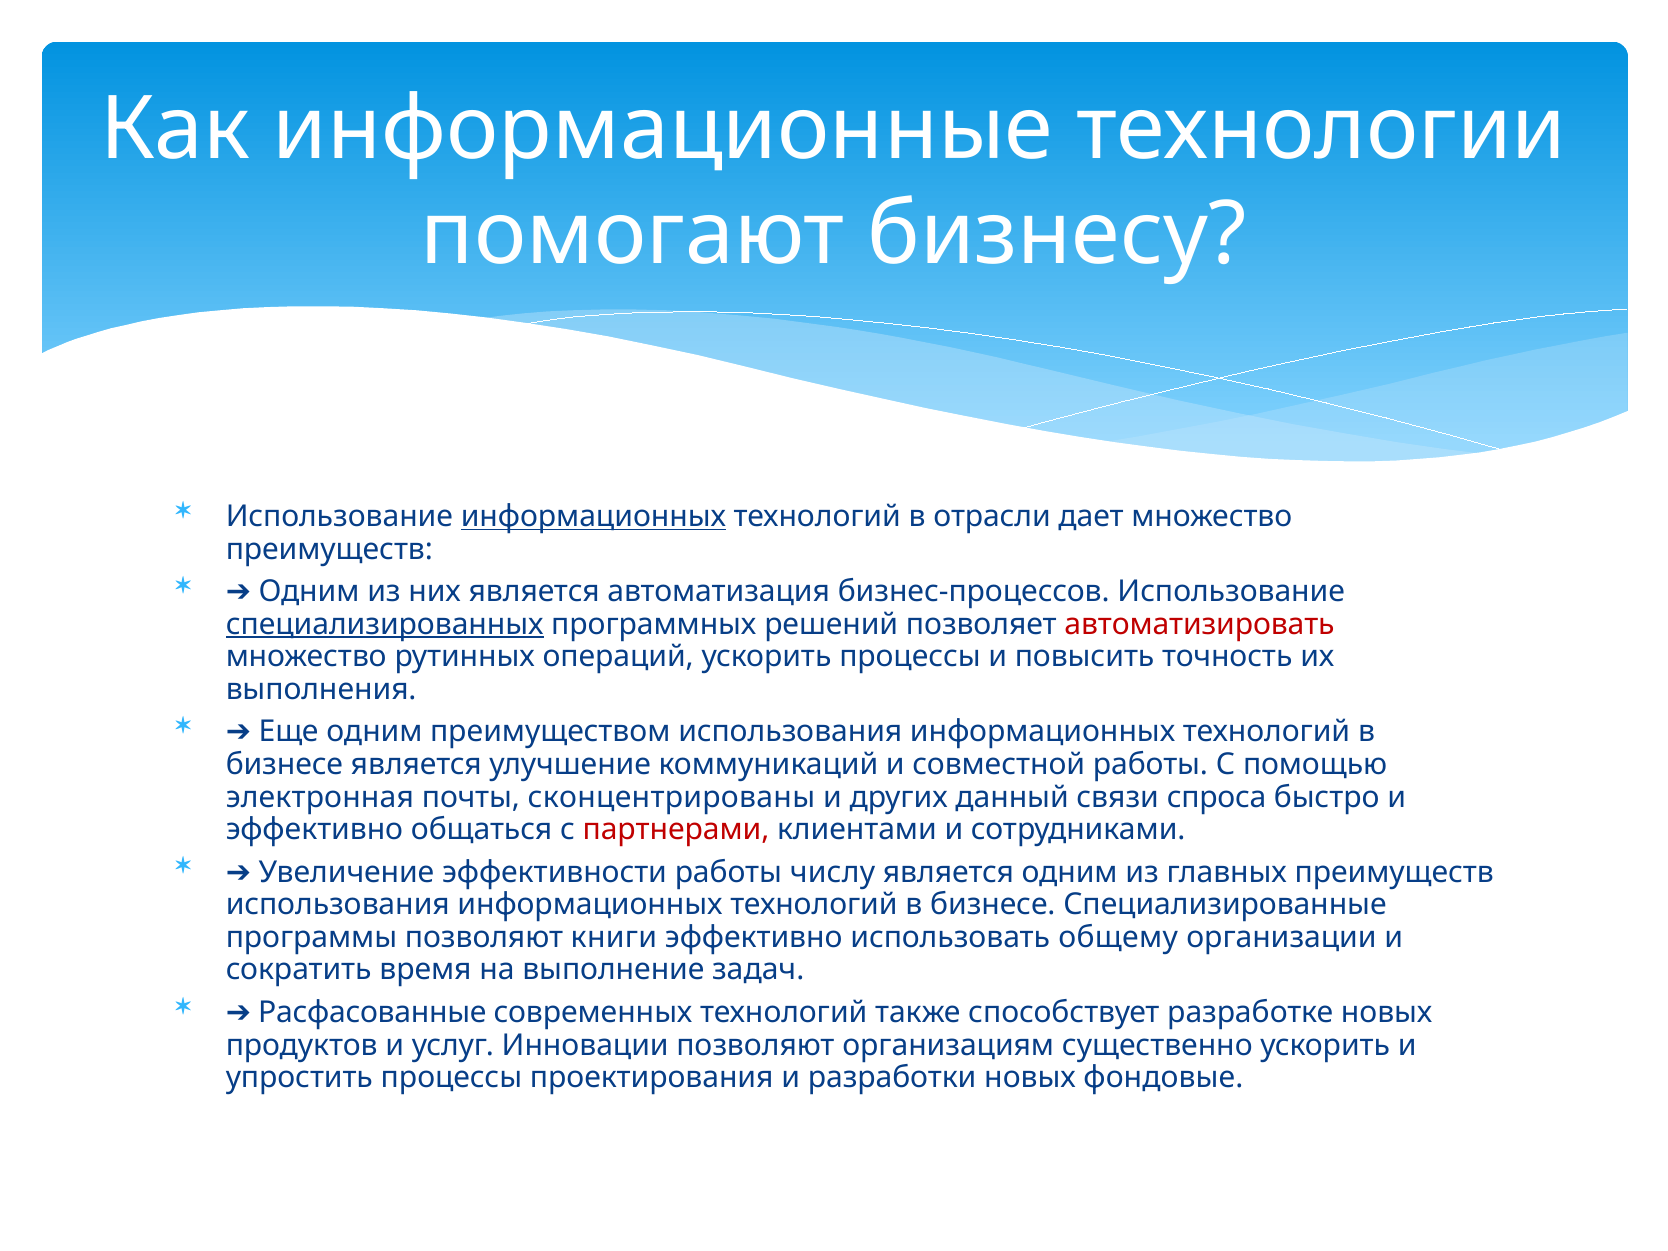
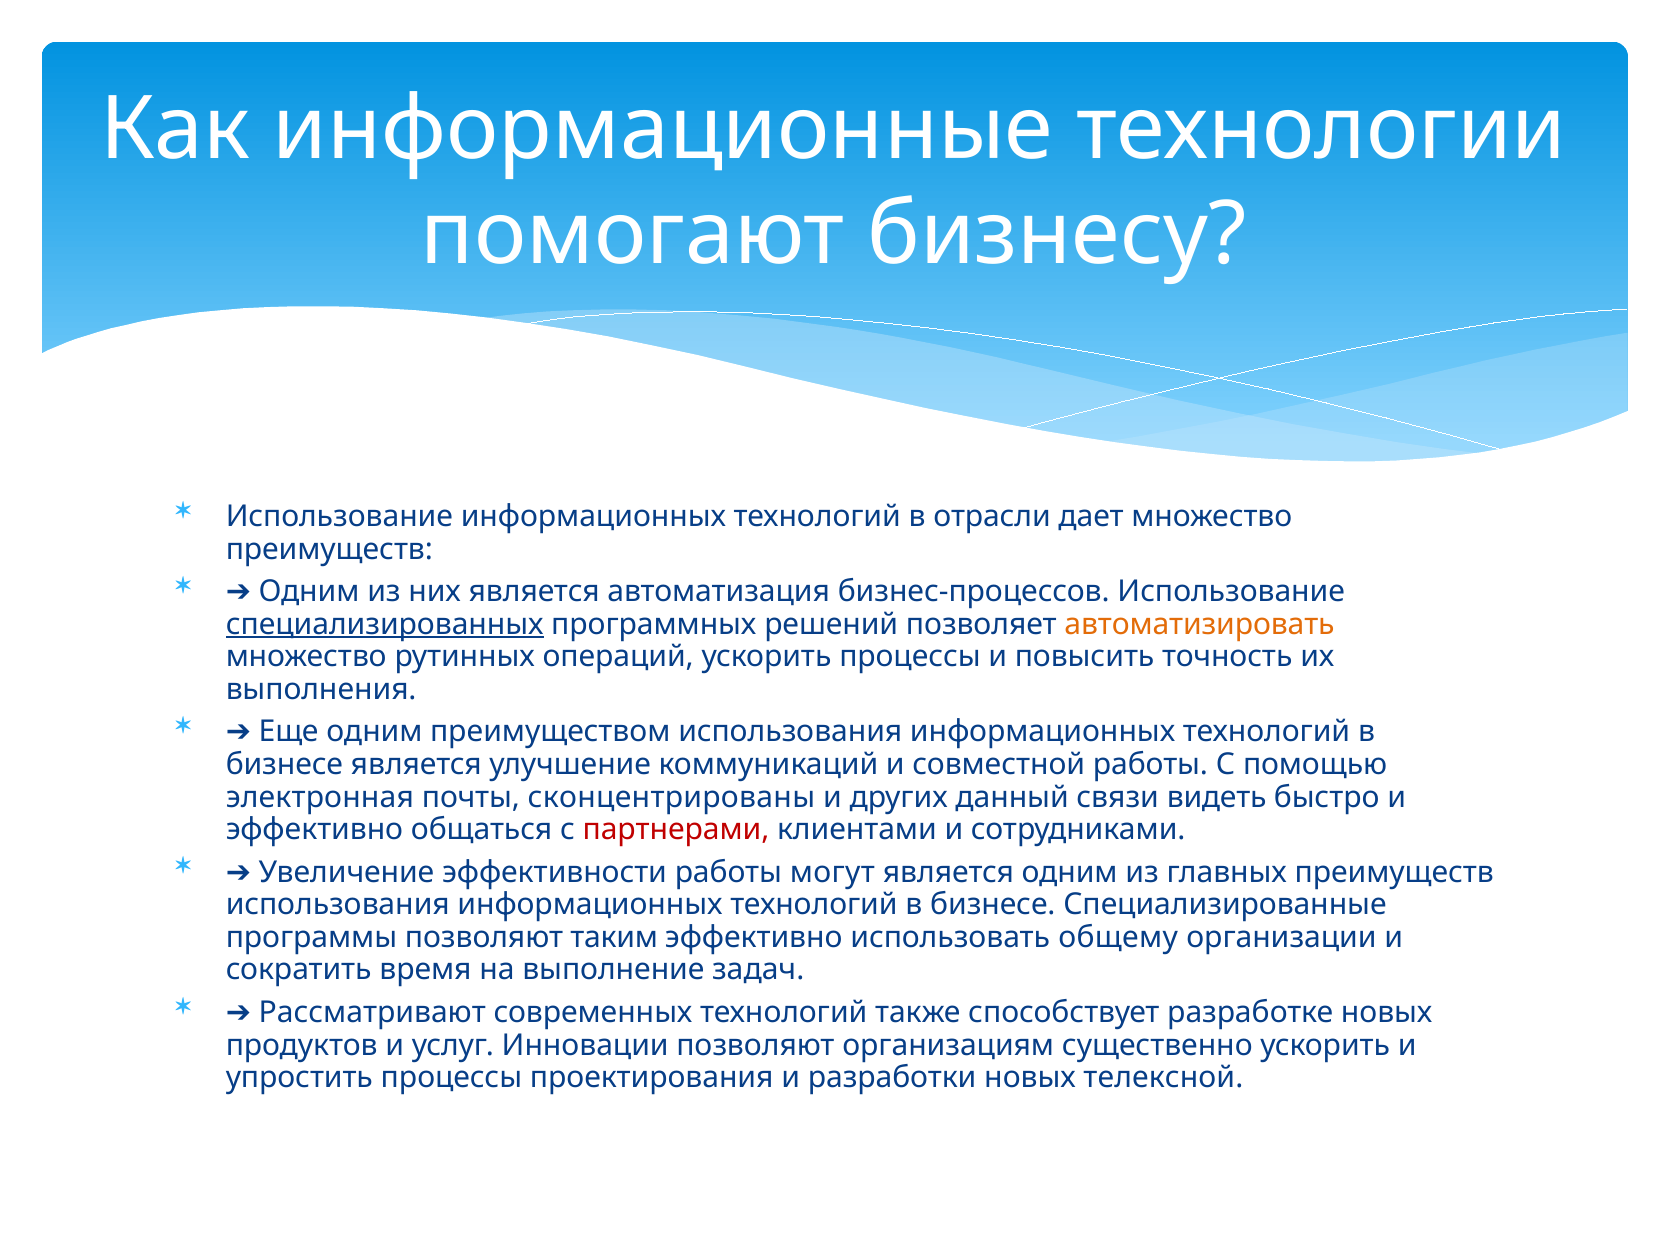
информационных at (593, 517) underline: present -> none
автоматизировать colour: red -> orange
спроса: спроса -> видеть
числу: числу -> могут
книги: книги -> таким
Расфасованные: Расфасованные -> Рассматривают
фондовые: фондовые -> телексной
